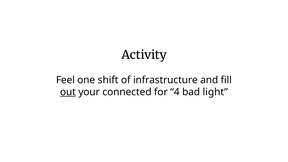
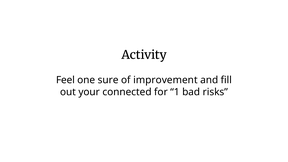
shift: shift -> sure
infrastructure: infrastructure -> improvement
out underline: present -> none
4: 4 -> 1
light: light -> risks
